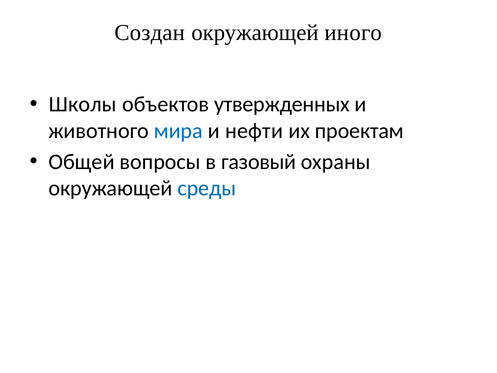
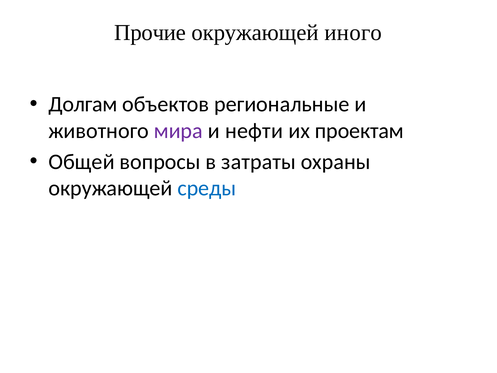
Создан: Создан -> Прочие
Школы: Школы -> Долгам
утвержденных: утвержденных -> региональные
мира colour: blue -> purple
газовый: газовый -> затраты
